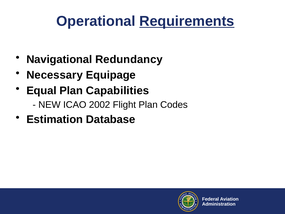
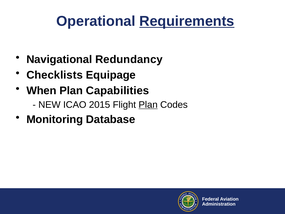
Necessary: Necessary -> Checklists
Equal: Equal -> When
2002: 2002 -> 2015
Plan at (148, 105) underline: none -> present
Estimation: Estimation -> Monitoring
